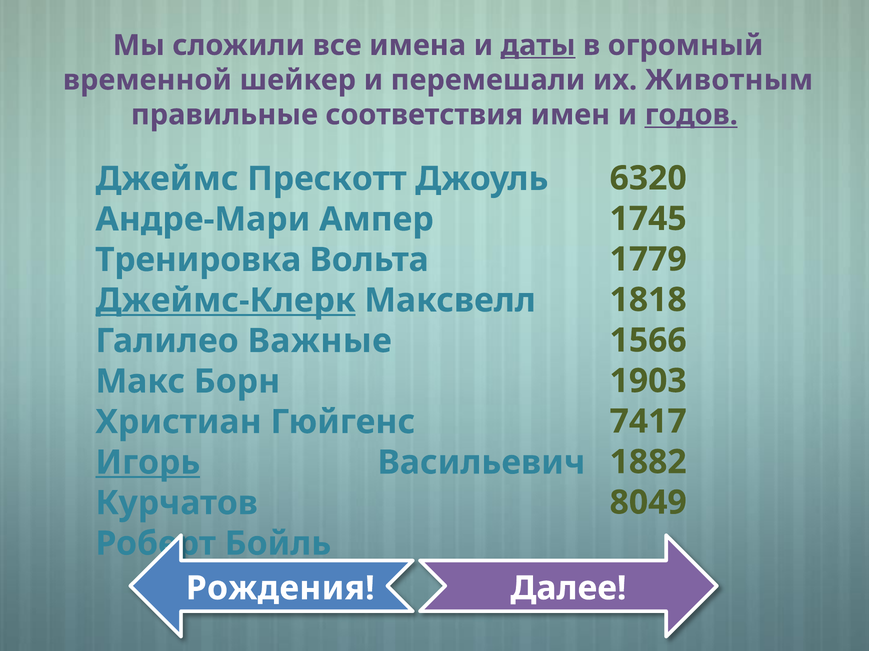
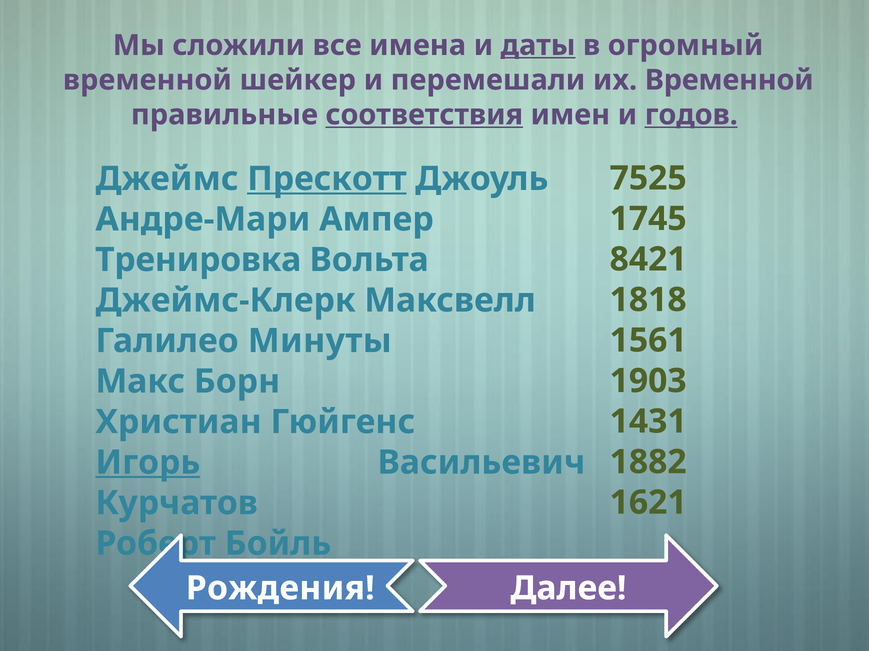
их Животным: Животным -> Временной
соответствия underline: none -> present
6320: 6320 -> 7525
Прескотт underline: none -> present
1779: 1779 -> 8421
Джеймс-Клерк underline: present -> none
1566: 1566 -> 1561
Важные: Важные -> Минуты
7417: 7417 -> 1431
8049: 8049 -> 1621
